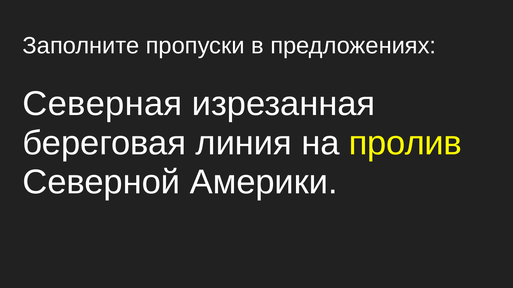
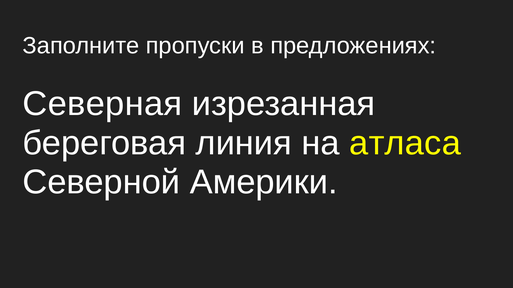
пролив: пролив -> атласа
